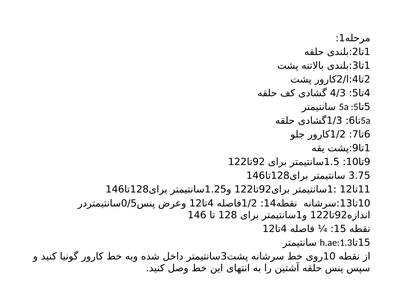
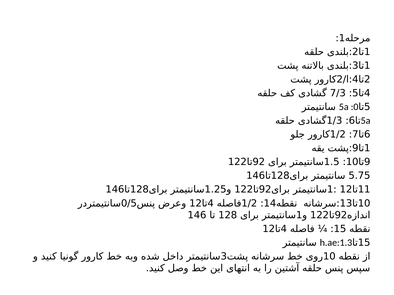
4/3: 4/3 -> 7/3
:5: :5 -> :0
3.75: 3.75 -> 5.75
